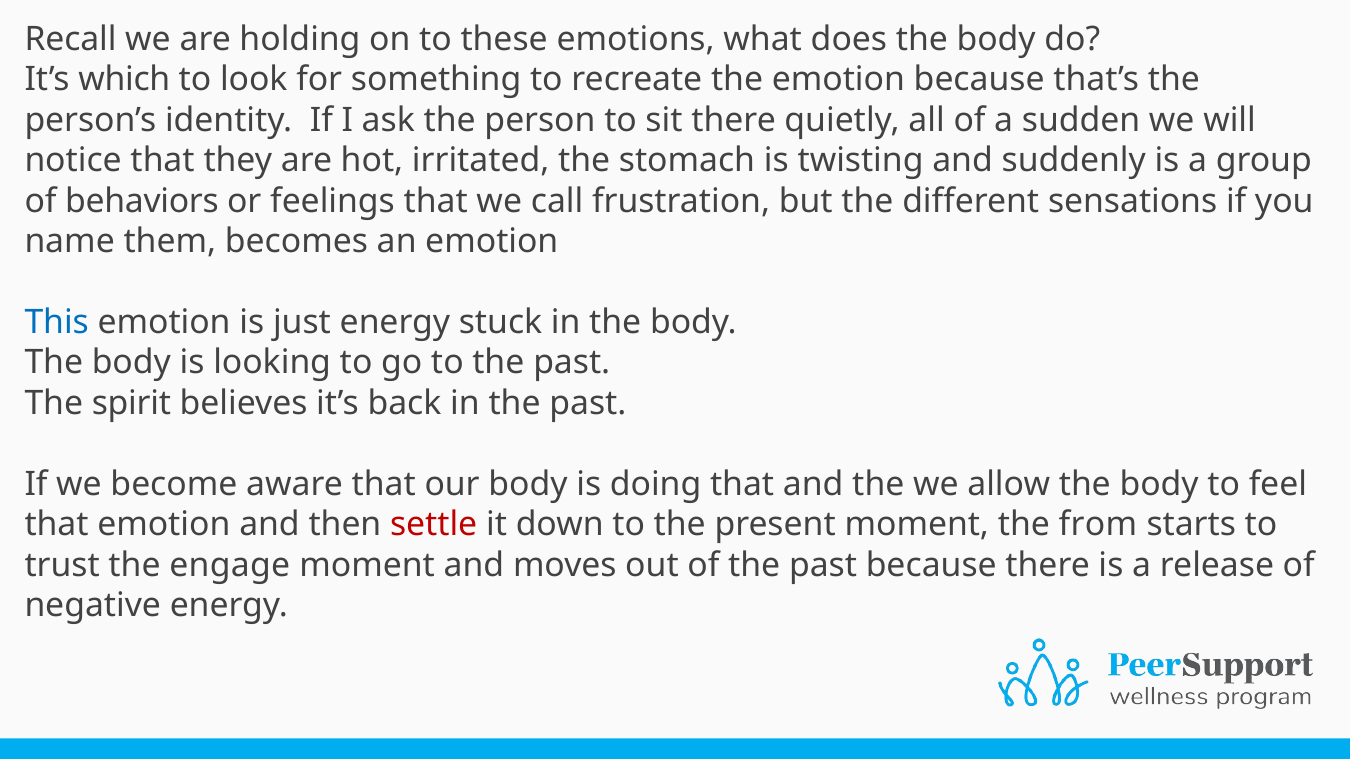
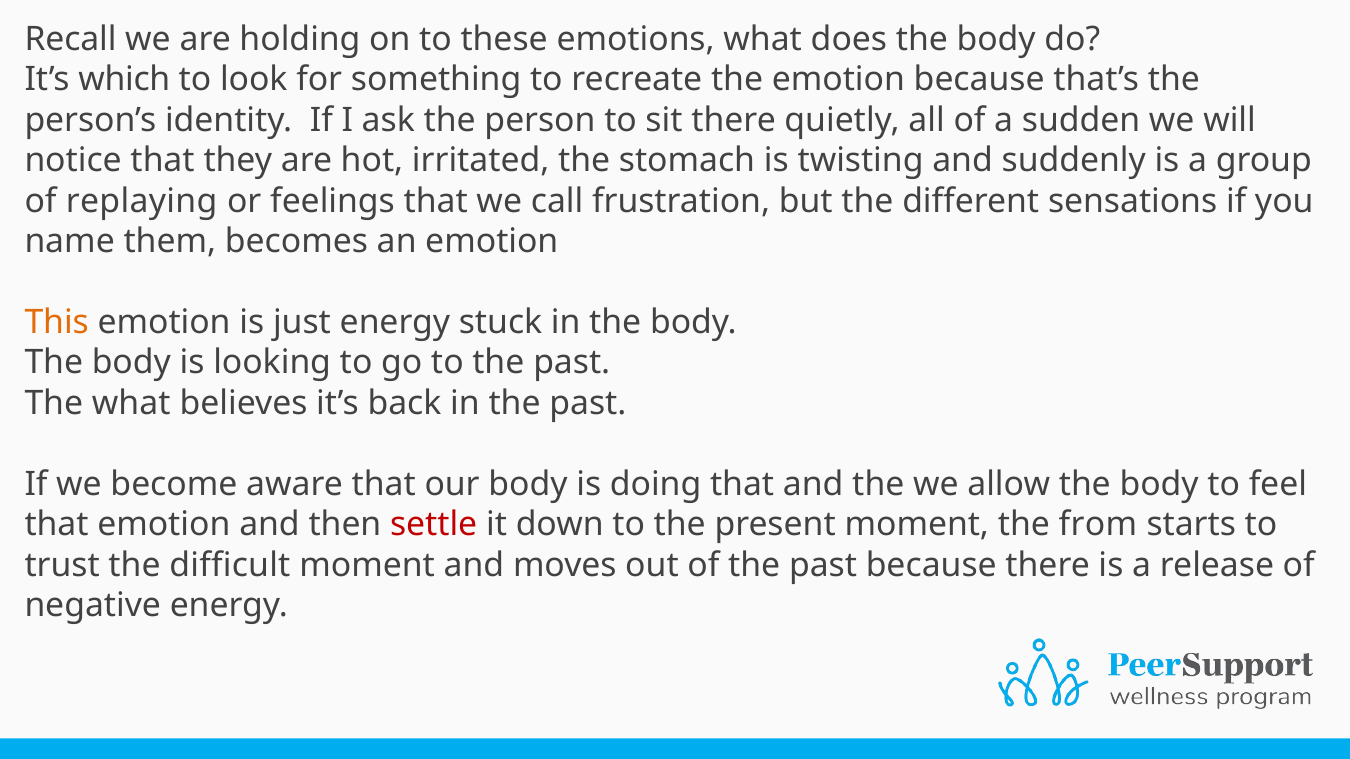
behaviors: behaviors -> replaying
This colour: blue -> orange
The spirit: spirit -> what
engage: engage -> difficult
